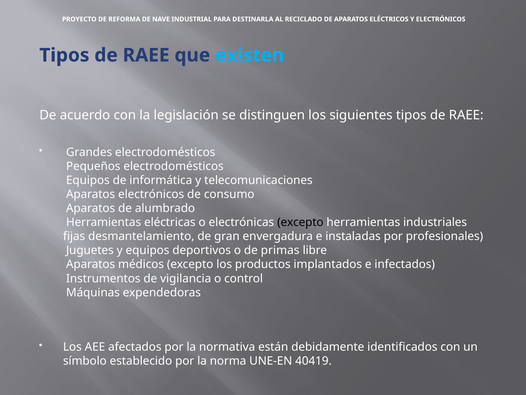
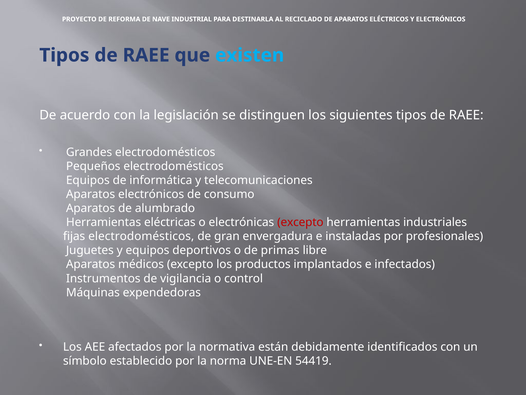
excepto at (300, 222) colour: black -> red
fijas desmantelamiento: desmantelamiento -> electrodomésticos
40419: 40419 -> 54419
